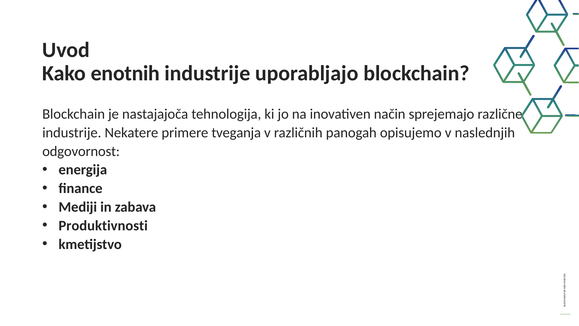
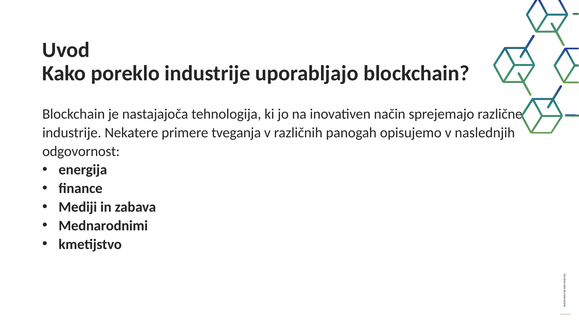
enotnih: enotnih -> poreklo
Produktivnosti: Produktivnosti -> Mednarodnimi
